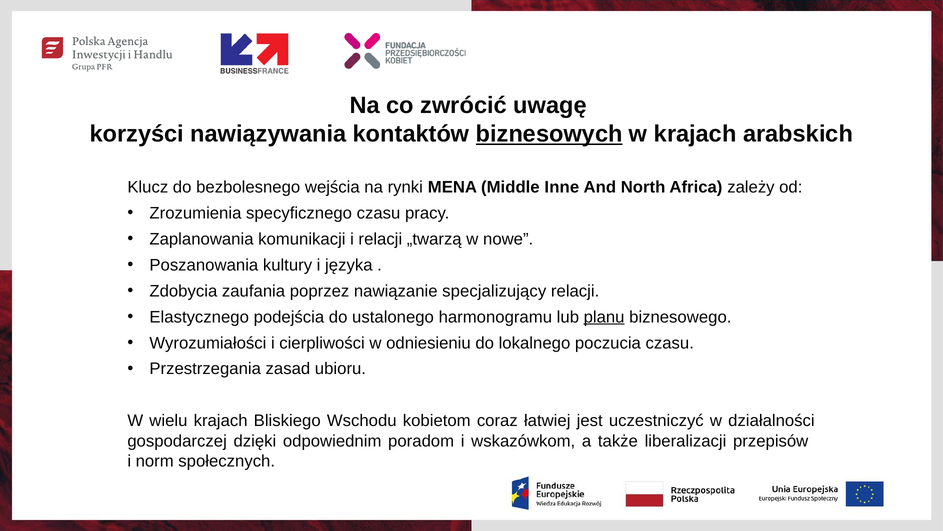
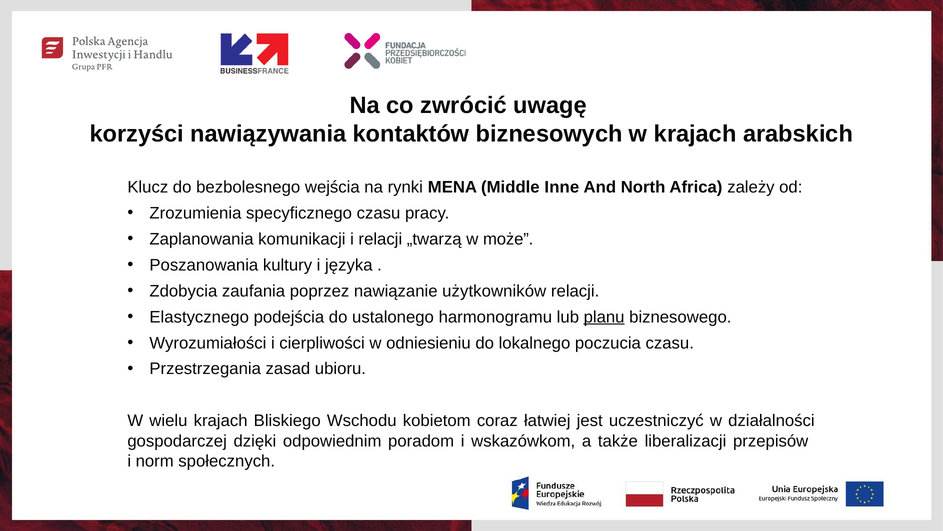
biznesowych underline: present -> none
nowe: nowe -> może
specjalizujący: specjalizujący -> użytkowników
